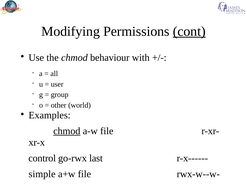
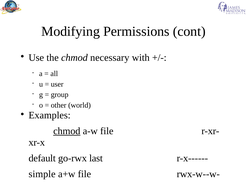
cont underline: present -> none
behaviour: behaviour -> necessary
control: control -> default
